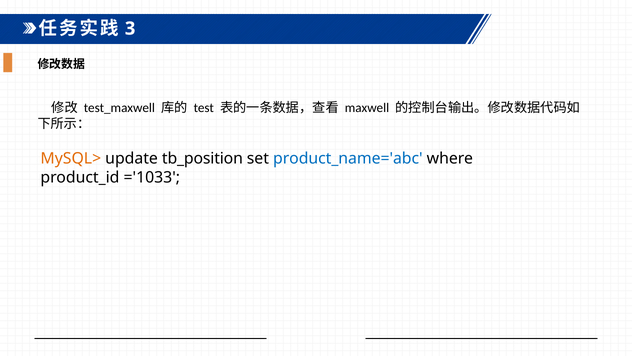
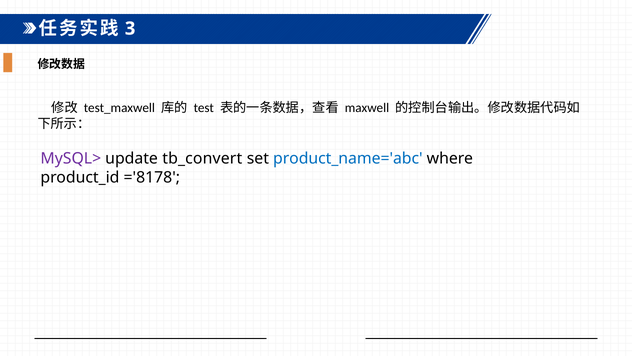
MySQL> colour: orange -> purple
tb_position: tb_position -> tb_convert
='1033: ='1033 -> ='8178
